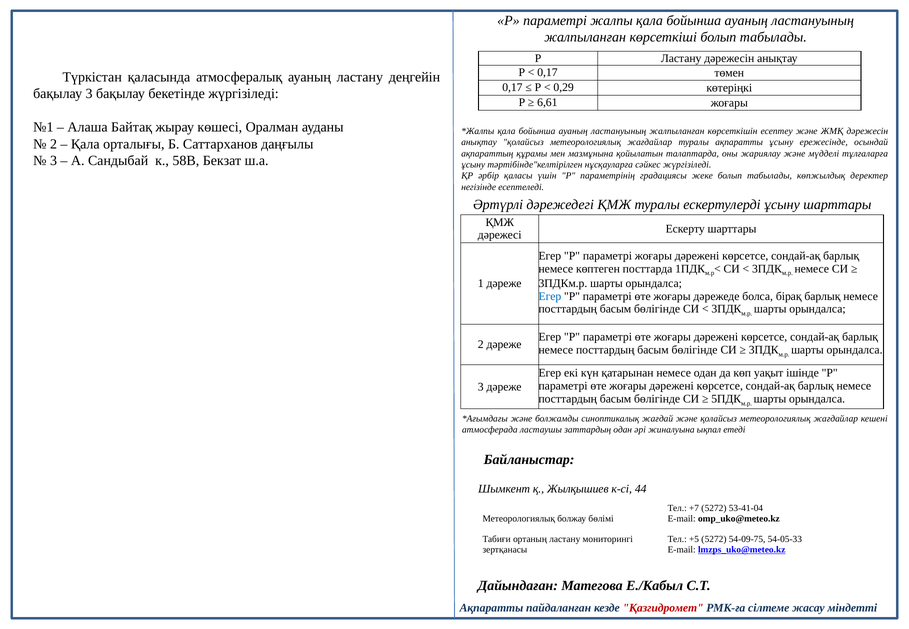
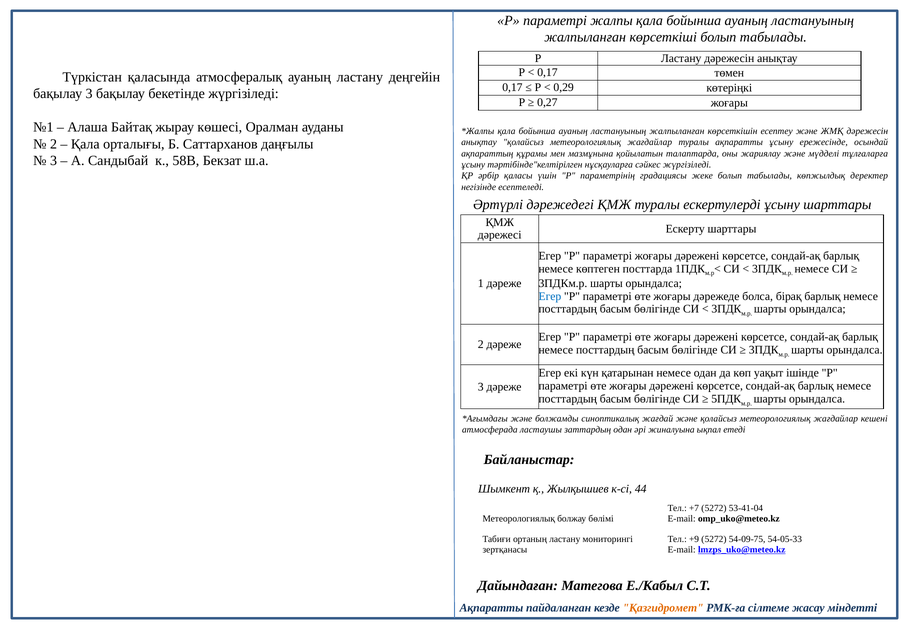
6,61: 6,61 -> 0,27
+5: +5 -> +9
Қазгидромет colour: red -> orange
